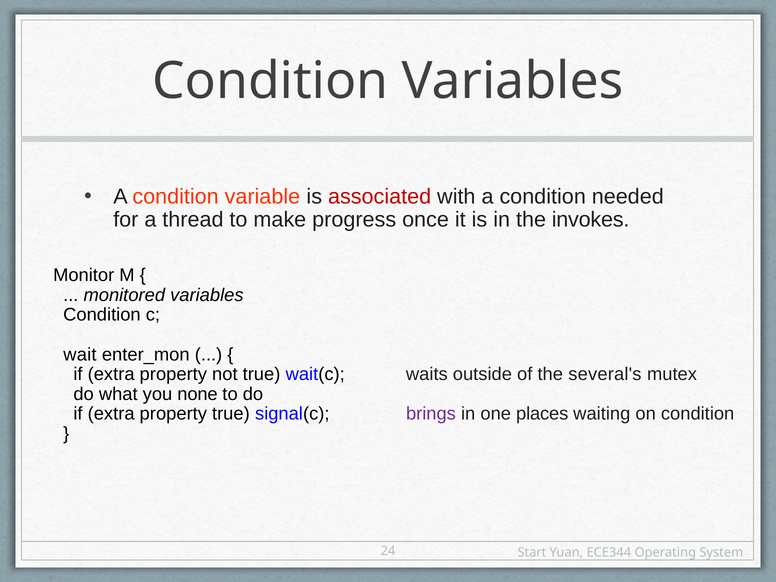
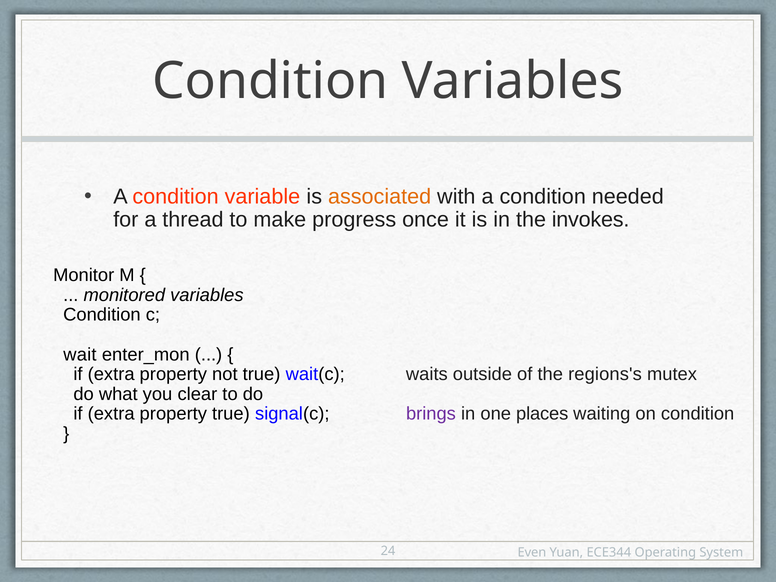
associated colour: red -> orange
several's: several's -> regions's
none: none -> clear
Start: Start -> Even
